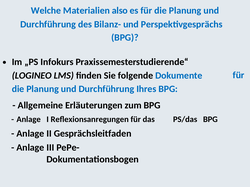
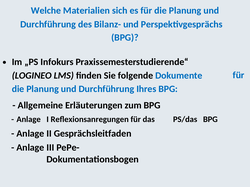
also: also -> sich
